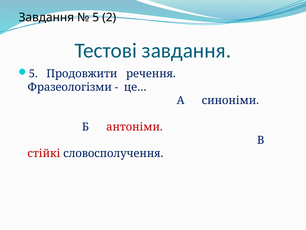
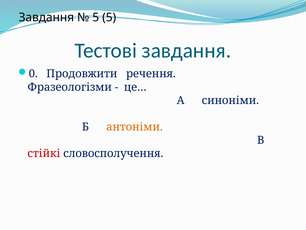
5 2: 2 -> 5
5 at (33, 74): 5 -> 0
антоніми colour: red -> orange
